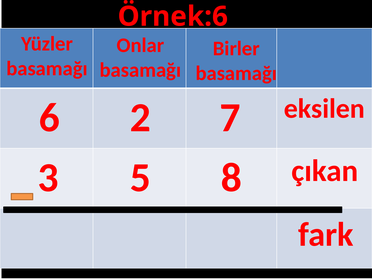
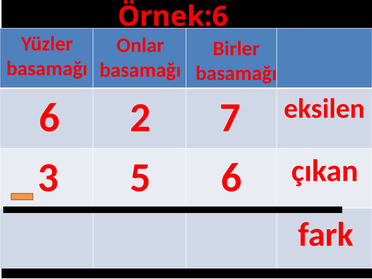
5 8: 8 -> 6
